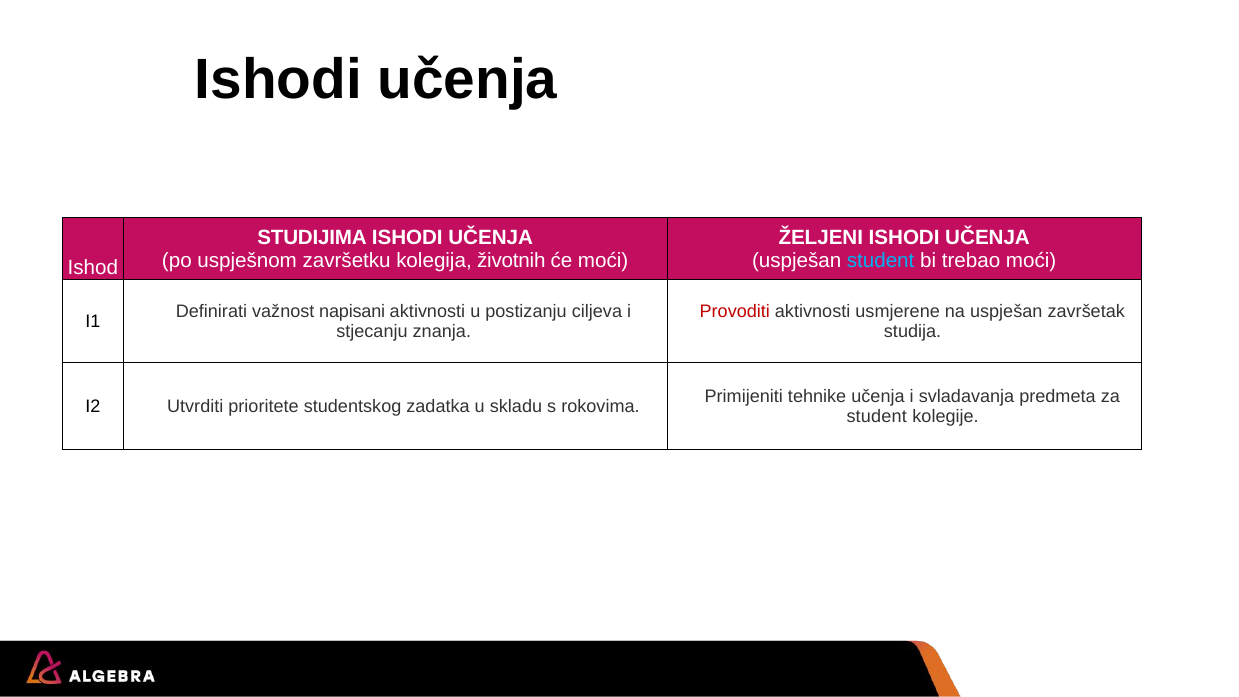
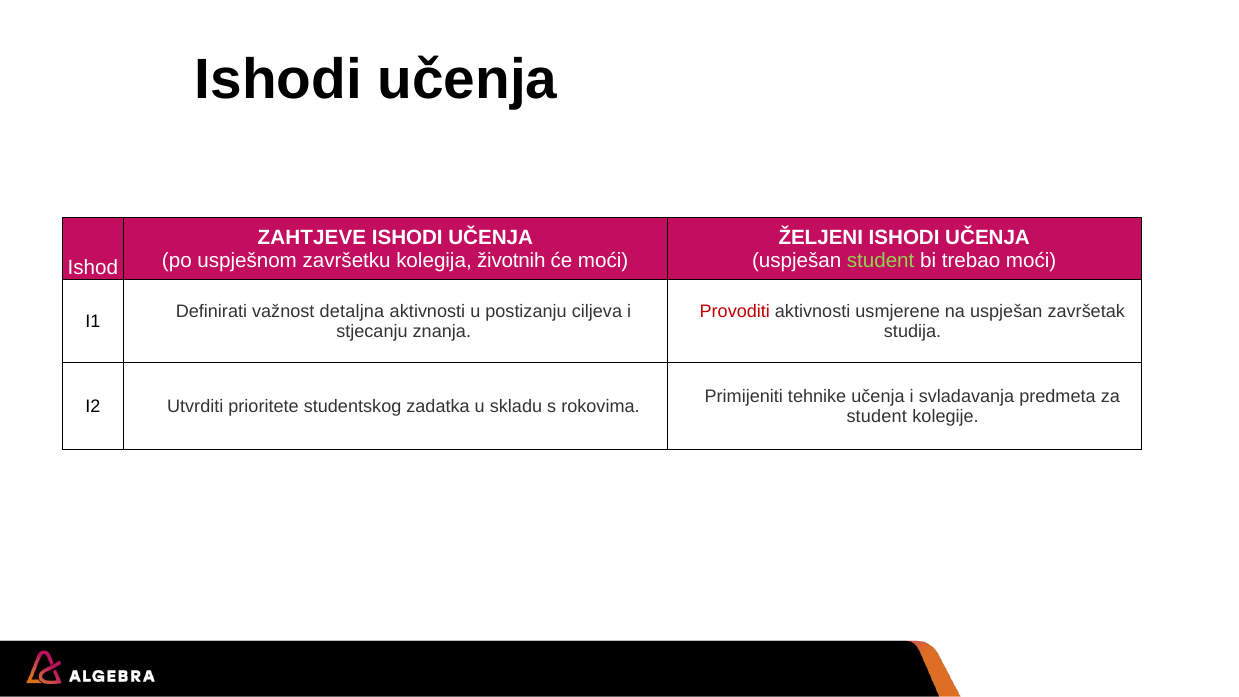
STUDIJIMA: STUDIJIMA -> ZAHTJEVE
student at (881, 261) colour: light blue -> light green
napisani: napisani -> detaljna
